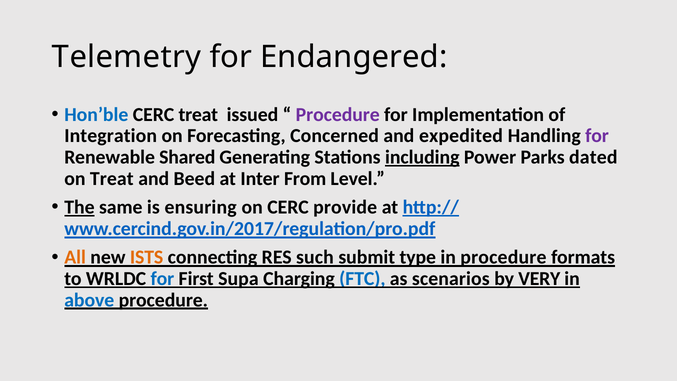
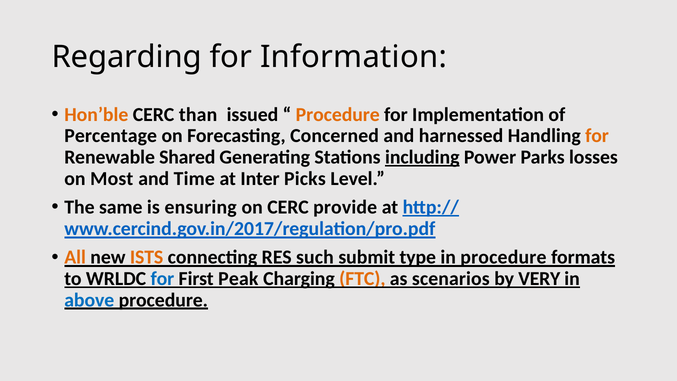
Telemetry: Telemetry -> Regarding
Endangered: Endangered -> Information
Hon’ble colour: blue -> orange
CERC treat: treat -> than
Procedure at (338, 114) colour: purple -> orange
Integration: Integration -> Percentage
expedited: expedited -> harnessed
for at (597, 136) colour: purple -> orange
dated: dated -> losses
on Treat: Treat -> Most
Beed: Beed -> Time
From: From -> Picks
The underline: present -> none
Supa: Supa -> Peak
FTC colour: blue -> orange
